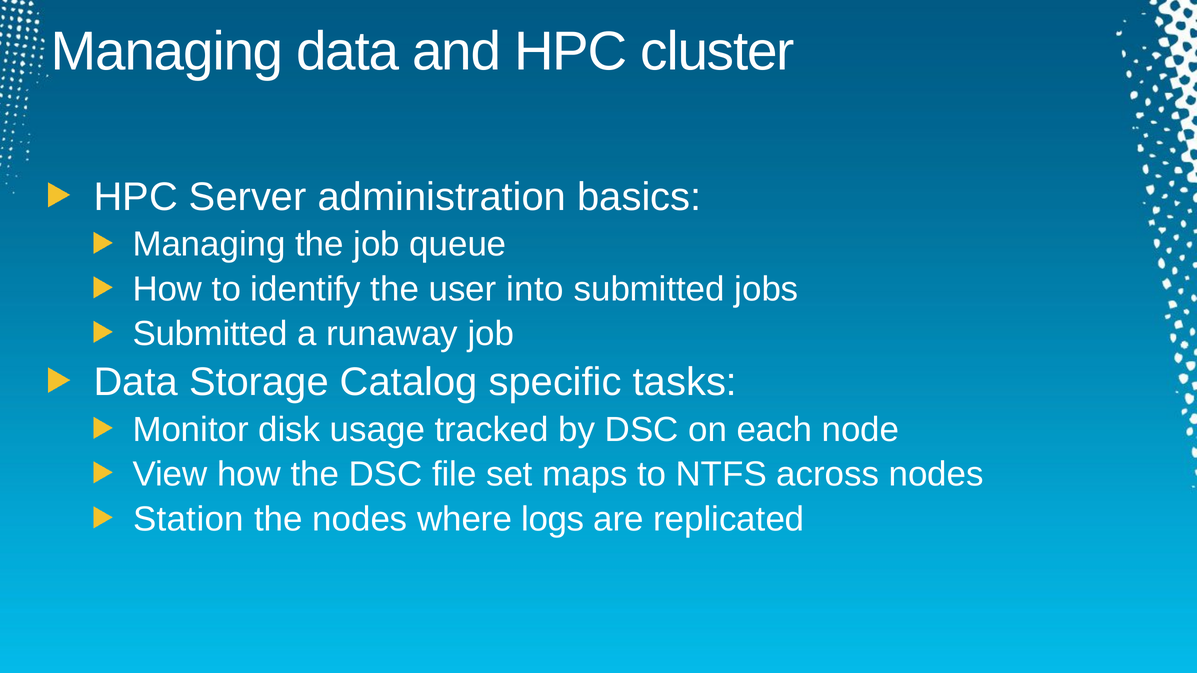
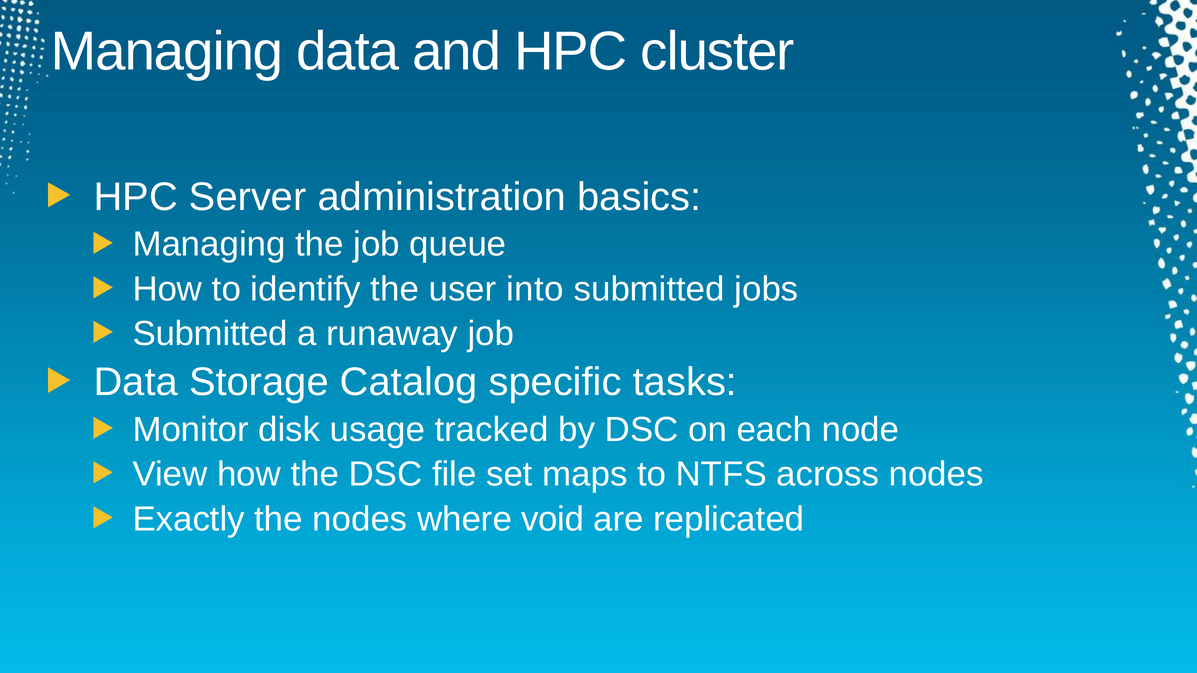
Station: Station -> Exactly
logs: logs -> void
